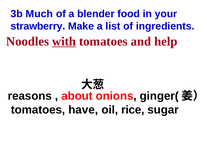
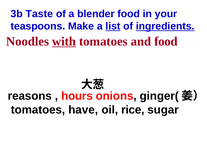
Much: Much -> Taste
strawberry: strawberry -> teaspoons
list underline: none -> present
ingredients underline: none -> present
and help: help -> food
about: about -> hours
